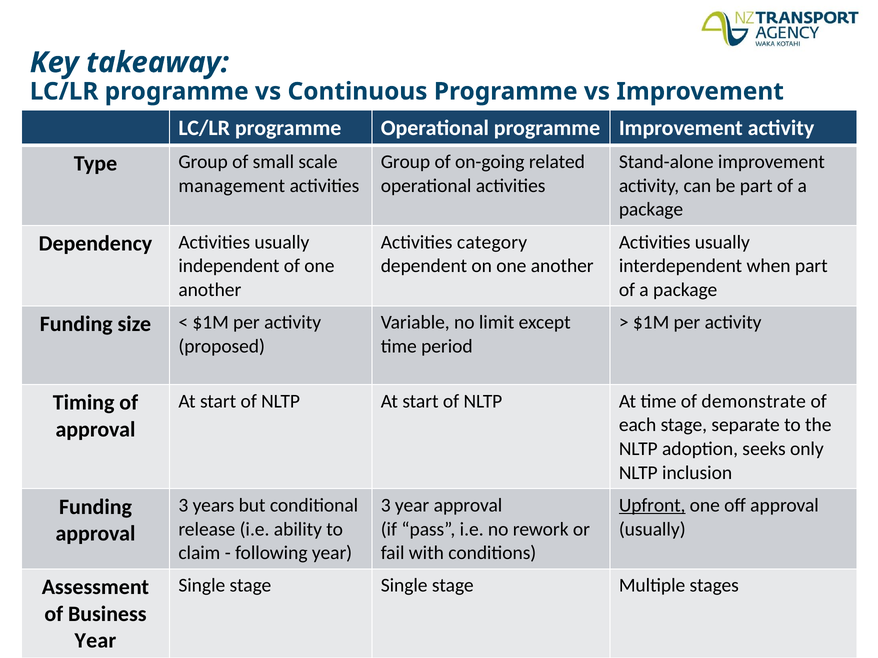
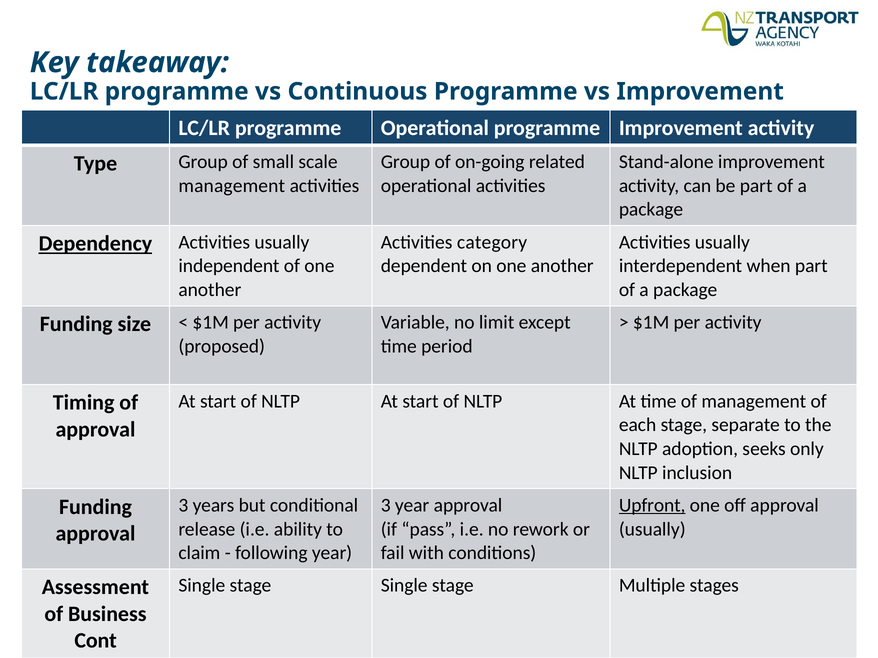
Dependency underline: none -> present
of demonstrate: demonstrate -> management
Year at (95, 641): Year -> Cont
